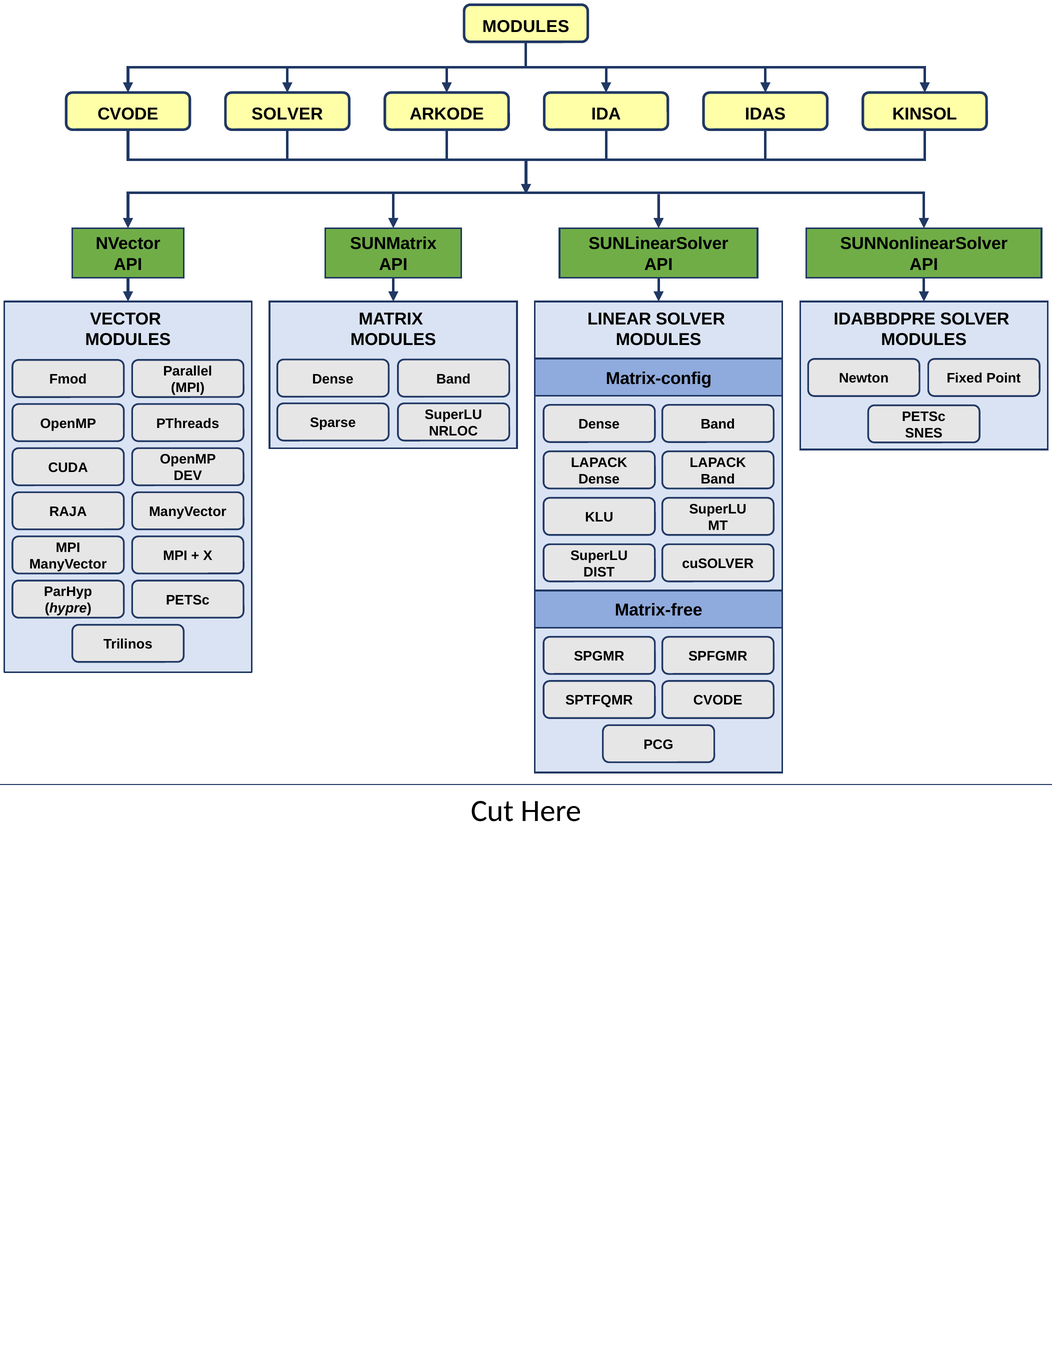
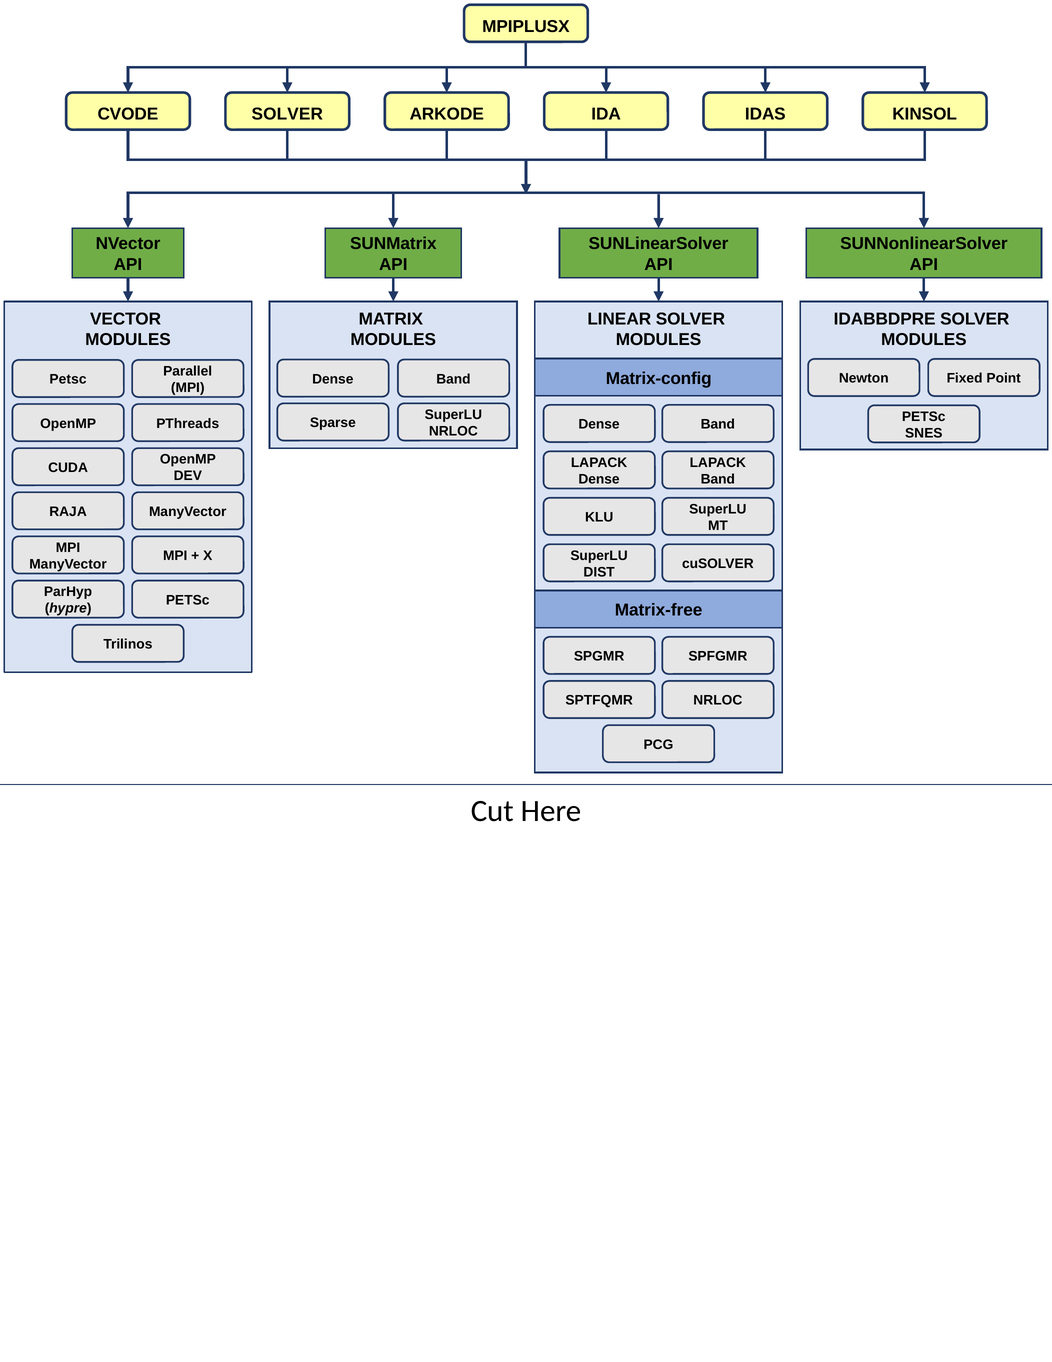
MODULES at (526, 26): MODULES -> MPIPLUSX
Fmod at (68, 379): Fmod -> Petsc
SPTFQMR CVODE: CVODE -> NRLOC
